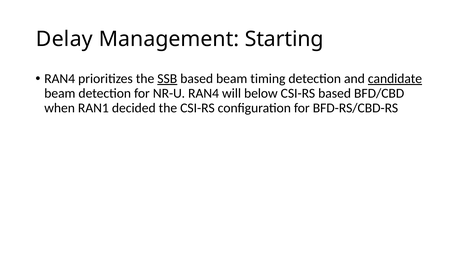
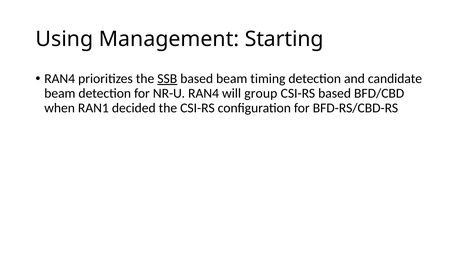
Delay: Delay -> Using
candidate underline: present -> none
below: below -> group
